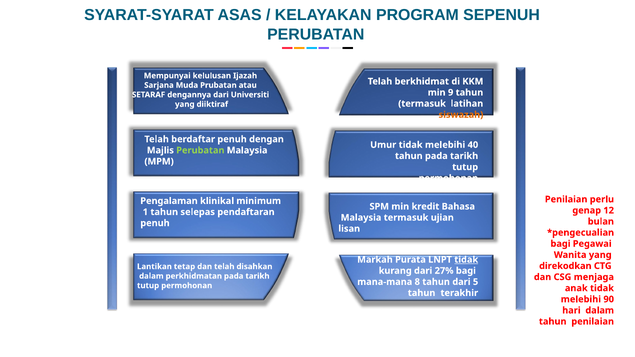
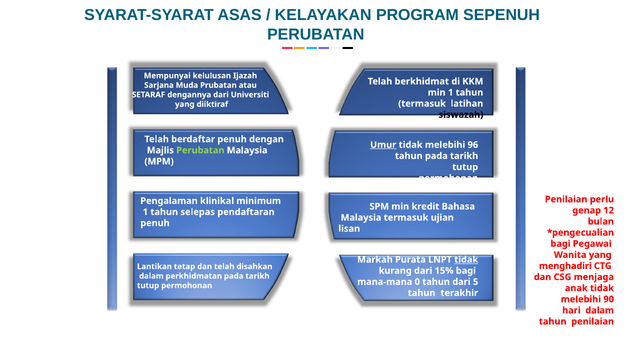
min 9: 9 -> 1
siswazah colour: orange -> black
Umur underline: none -> present
40: 40 -> 96
direkodkan: direkodkan -> menghadiri
27%: 27% -> 15%
8: 8 -> 0
